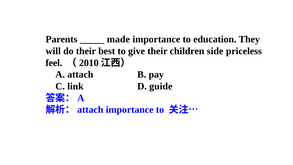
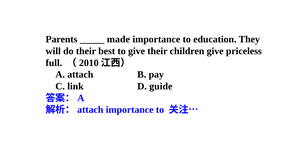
children side: side -> give
feel: feel -> full
